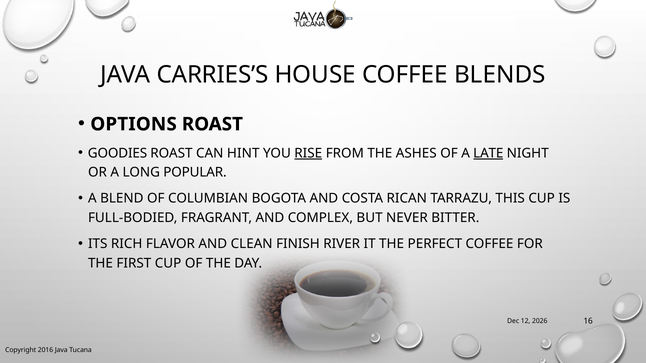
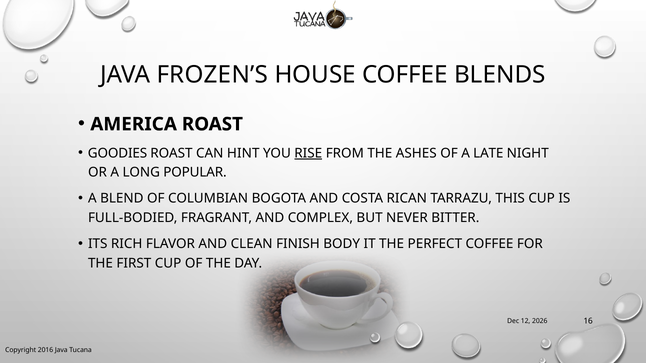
CARRIES’S: CARRIES’S -> FROZEN’S
OPTIONS: OPTIONS -> AMERICA
LATE underline: present -> none
RIVER: RIVER -> BODY
